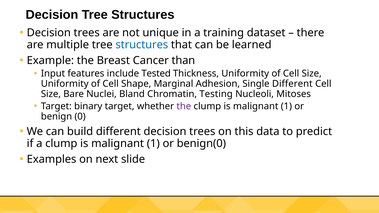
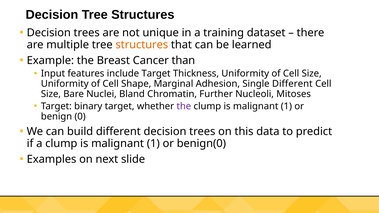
structures at (142, 45) colour: blue -> orange
include Tested: Tested -> Target
Testing: Testing -> Further
